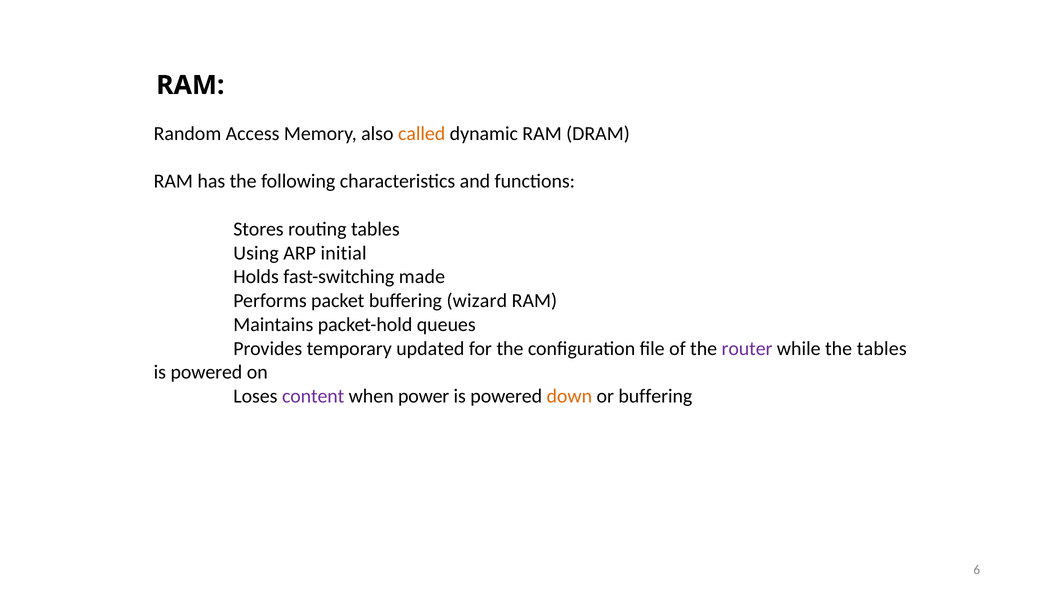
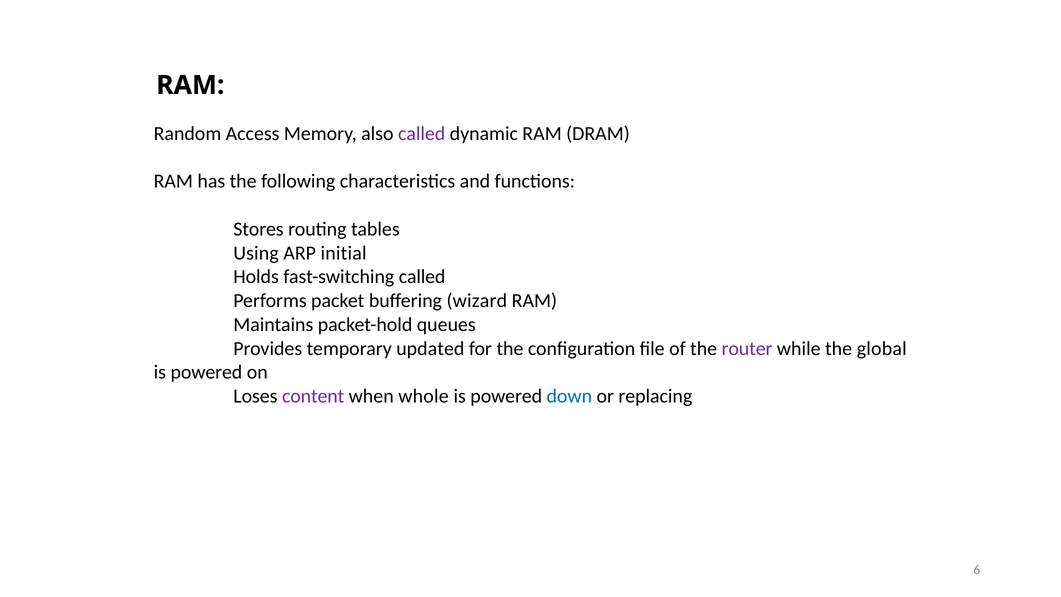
called at (422, 134) colour: orange -> purple
fast-switching made: made -> called
the tables: tables -> global
power: power -> whole
down colour: orange -> blue
or buffering: buffering -> replacing
